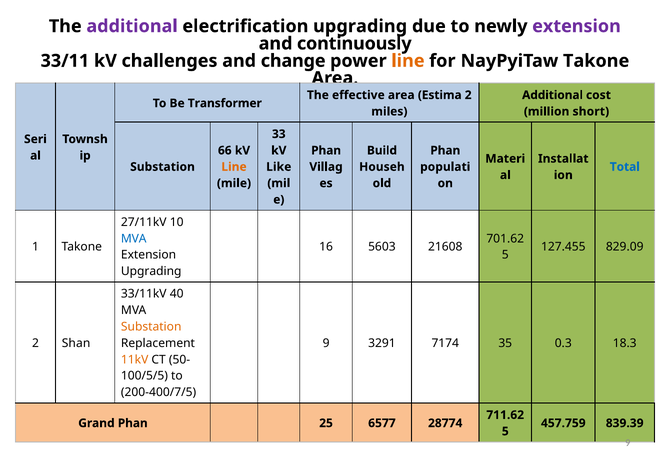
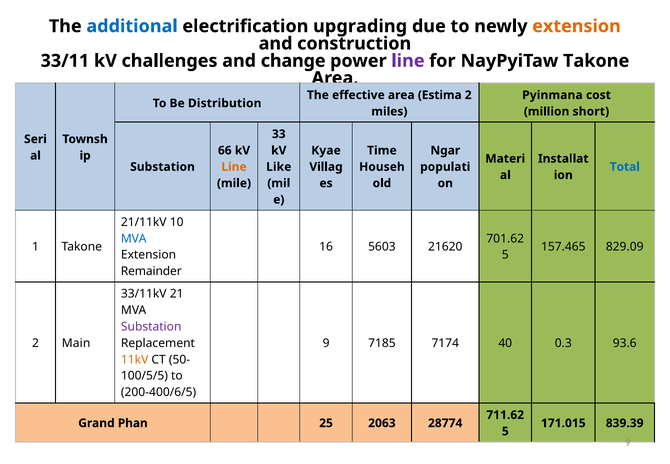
additional at (132, 26) colour: purple -> blue
extension at (576, 26) colour: purple -> orange
continuously: continuously -> construction
line at (408, 61) colour: orange -> purple
Additional at (553, 95): Additional -> Pyinmana
Transformer: Transformer -> Distribution
Phan at (326, 150): Phan -> Kyae
Build: Build -> Time
Phan at (445, 150): Phan -> Ngar
27/11kV: 27/11kV -> 21/11kV
21608: 21608 -> 21620
127.455: 127.455 -> 157.465
Upgrading at (151, 271): Upgrading -> Remainder
40: 40 -> 21
Substation at (151, 327) colour: orange -> purple
Shan: Shan -> Main
3291: 3291 -> 7185
35: 35 -> 40
18.3: 18.3 -> 93.6
200-400/7/5: 200-400/7/5 -> 200-400/6/5
6577: 6577 -> 2063
457.759: 457.759 -> 171.015
